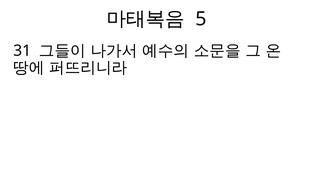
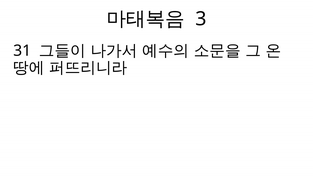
5: 5 -> 3
